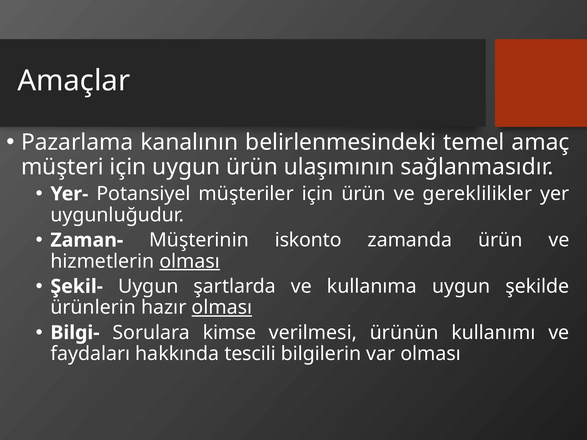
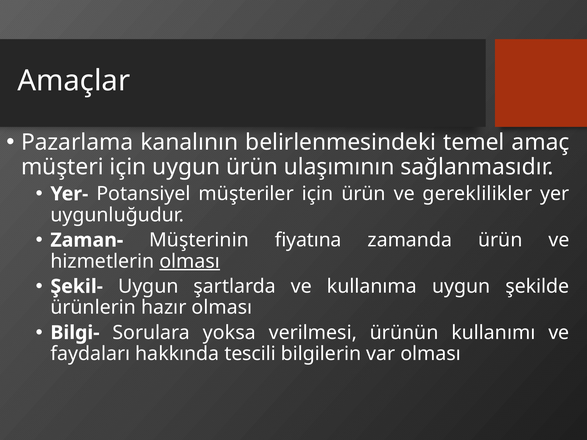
iskonto: iskonto -> fiyatına
olması at (222, 308) underline: present -> none
kimse: kimse -> yoksa
